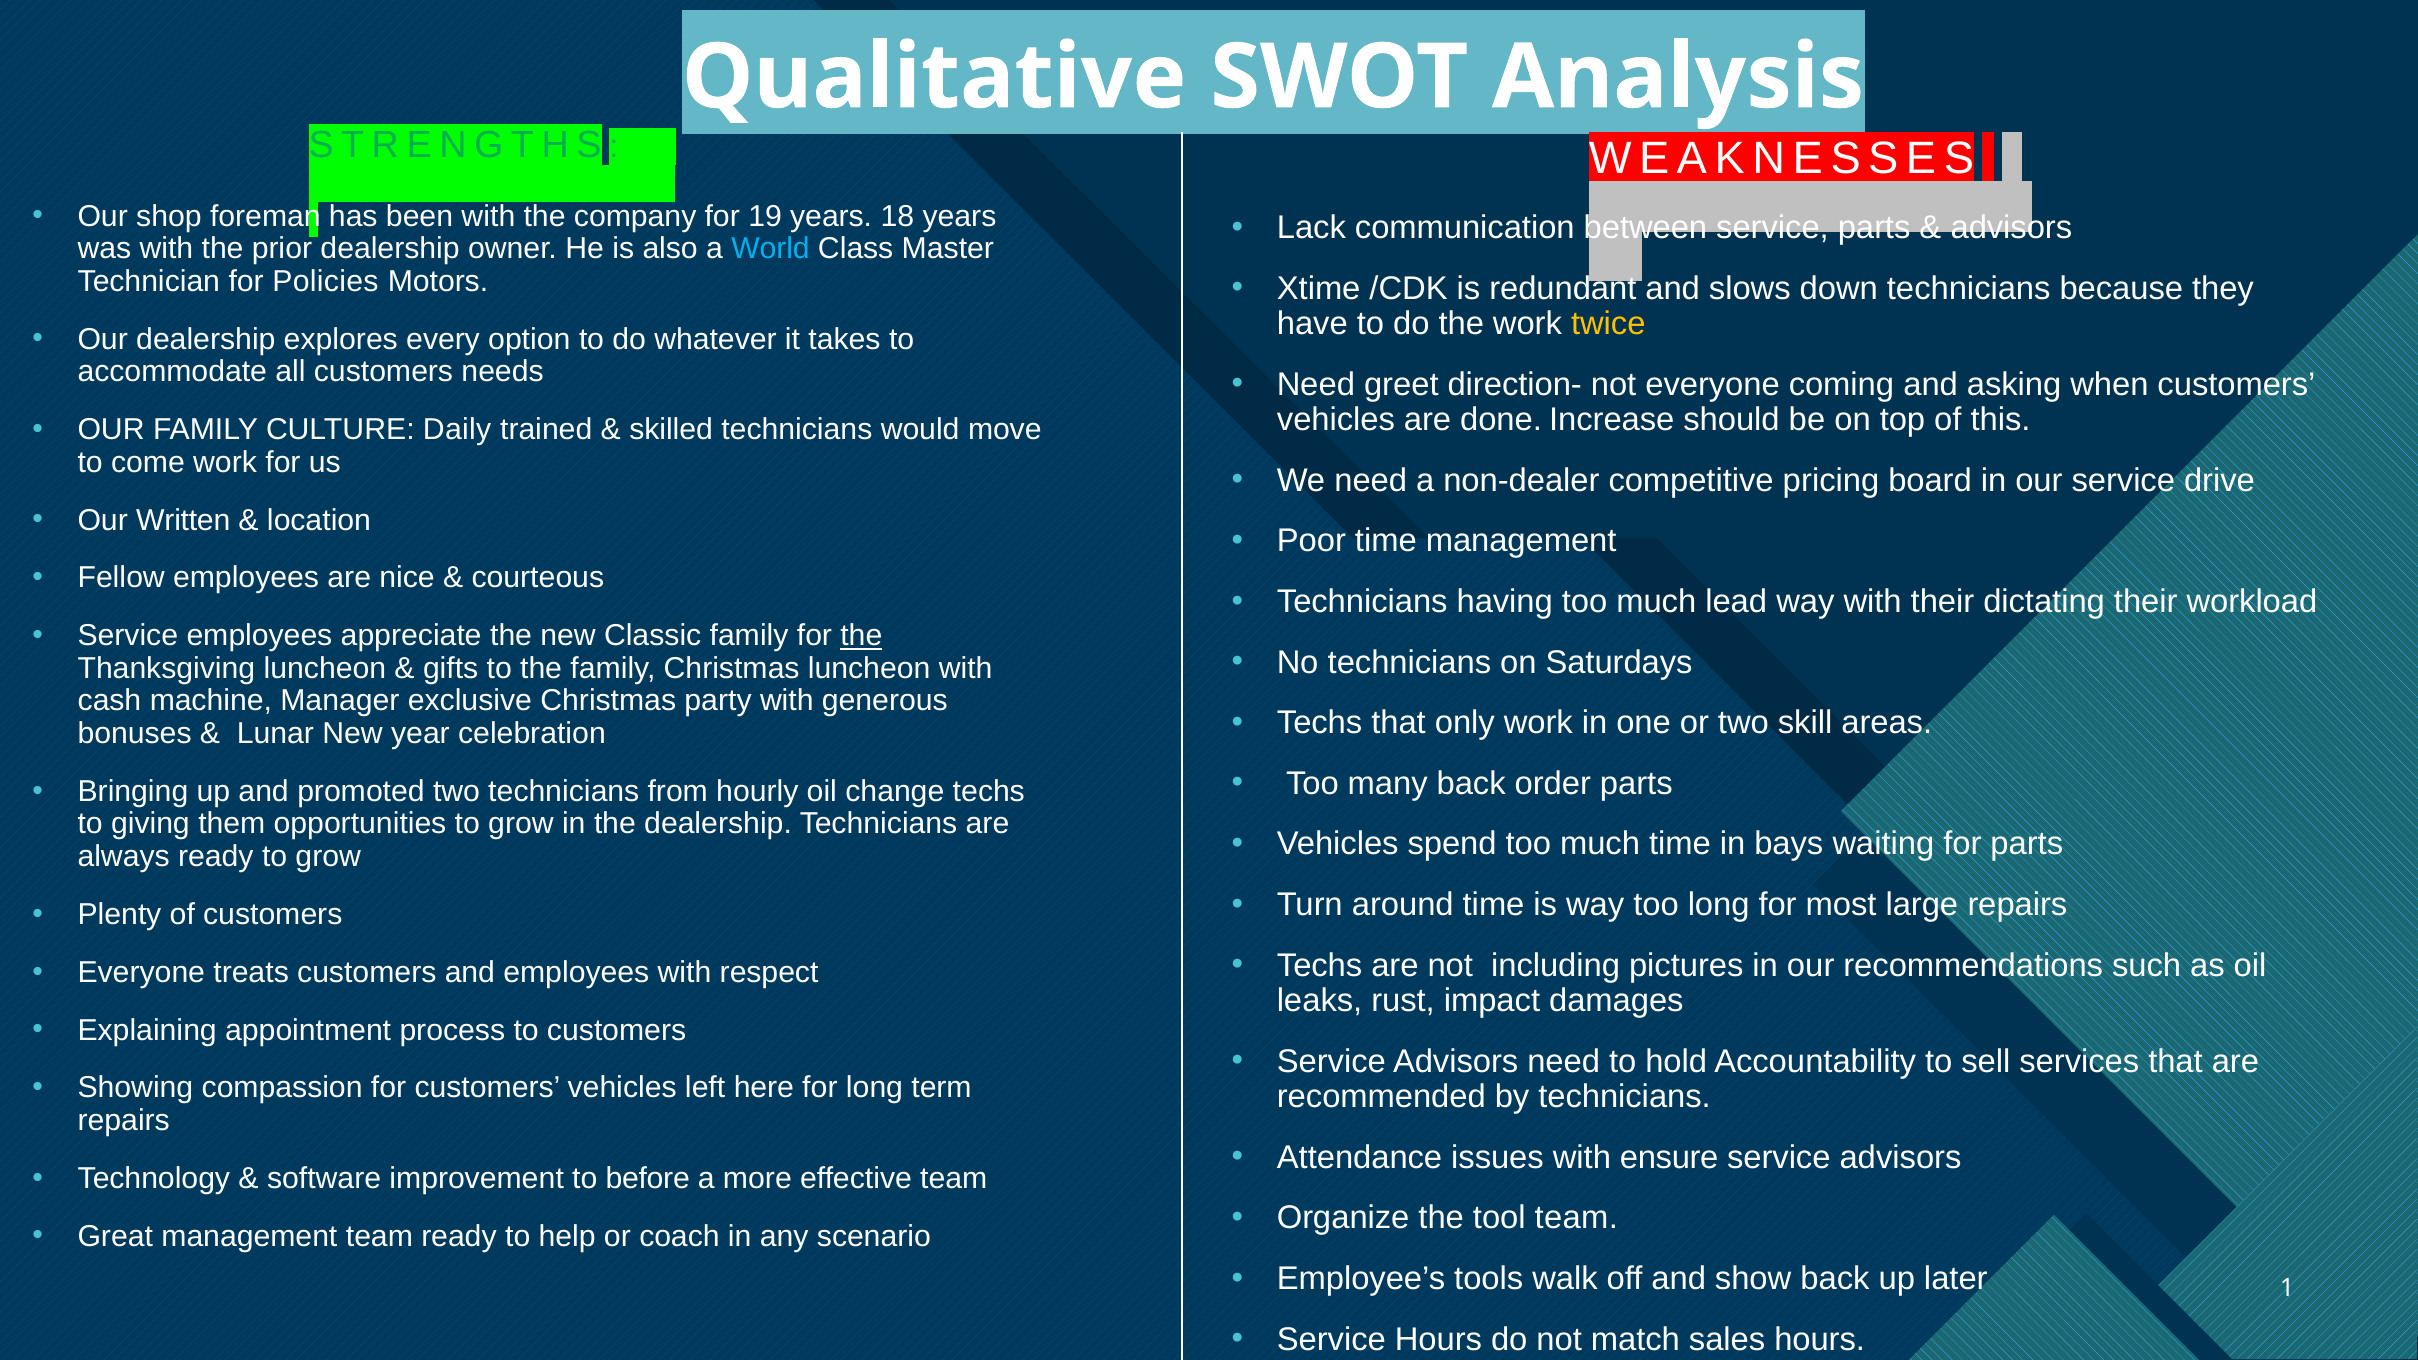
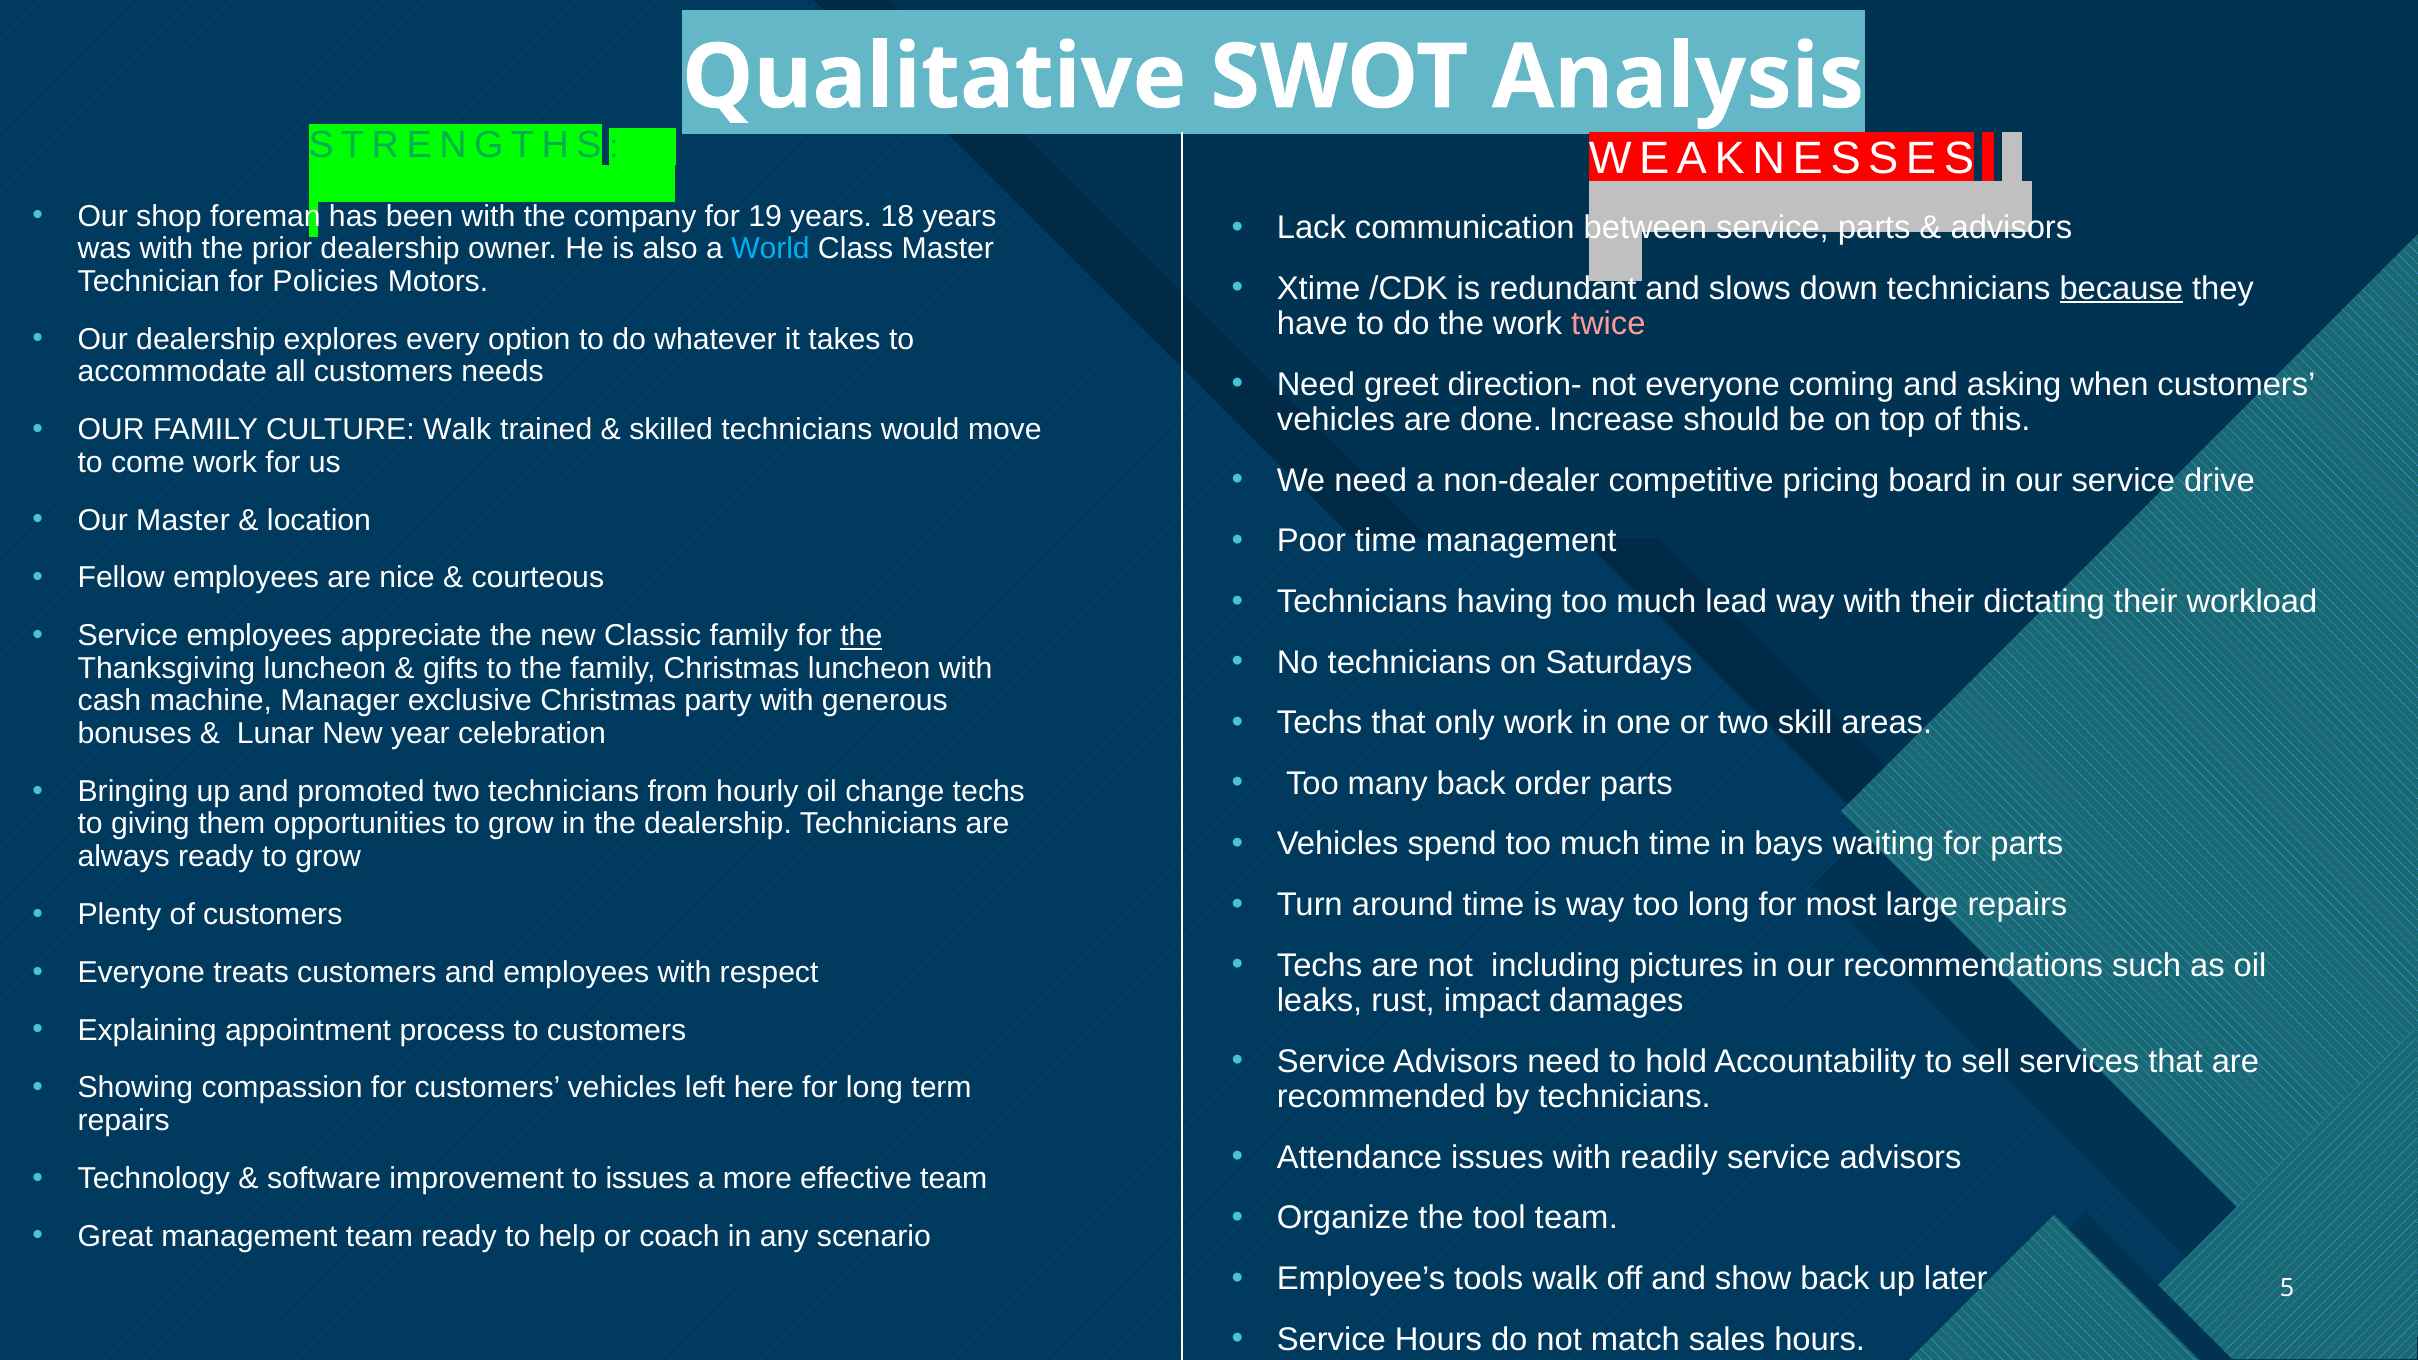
because underline: none -> present
twice colour: yellow -> pink
CULTURE Daily: Daily -> Walk
Our Written: Written -> Master
ensure: ensure -> readily
to before: before -> issues
1: 1 -> 5
